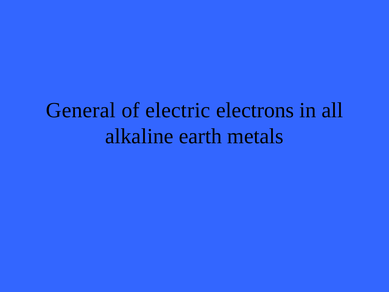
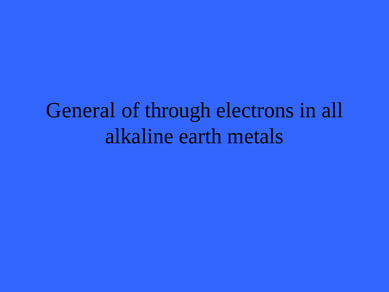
electric: electric -> through
